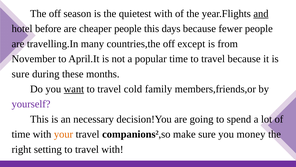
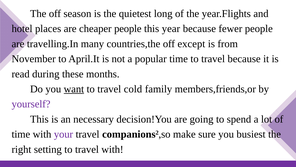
quietest with: with -> long
and underline: present -> none
before: before -> places
days: days -> year
sure at (21, 74): sure -> read
your colour: orange -> purple
money: money -> busiest
